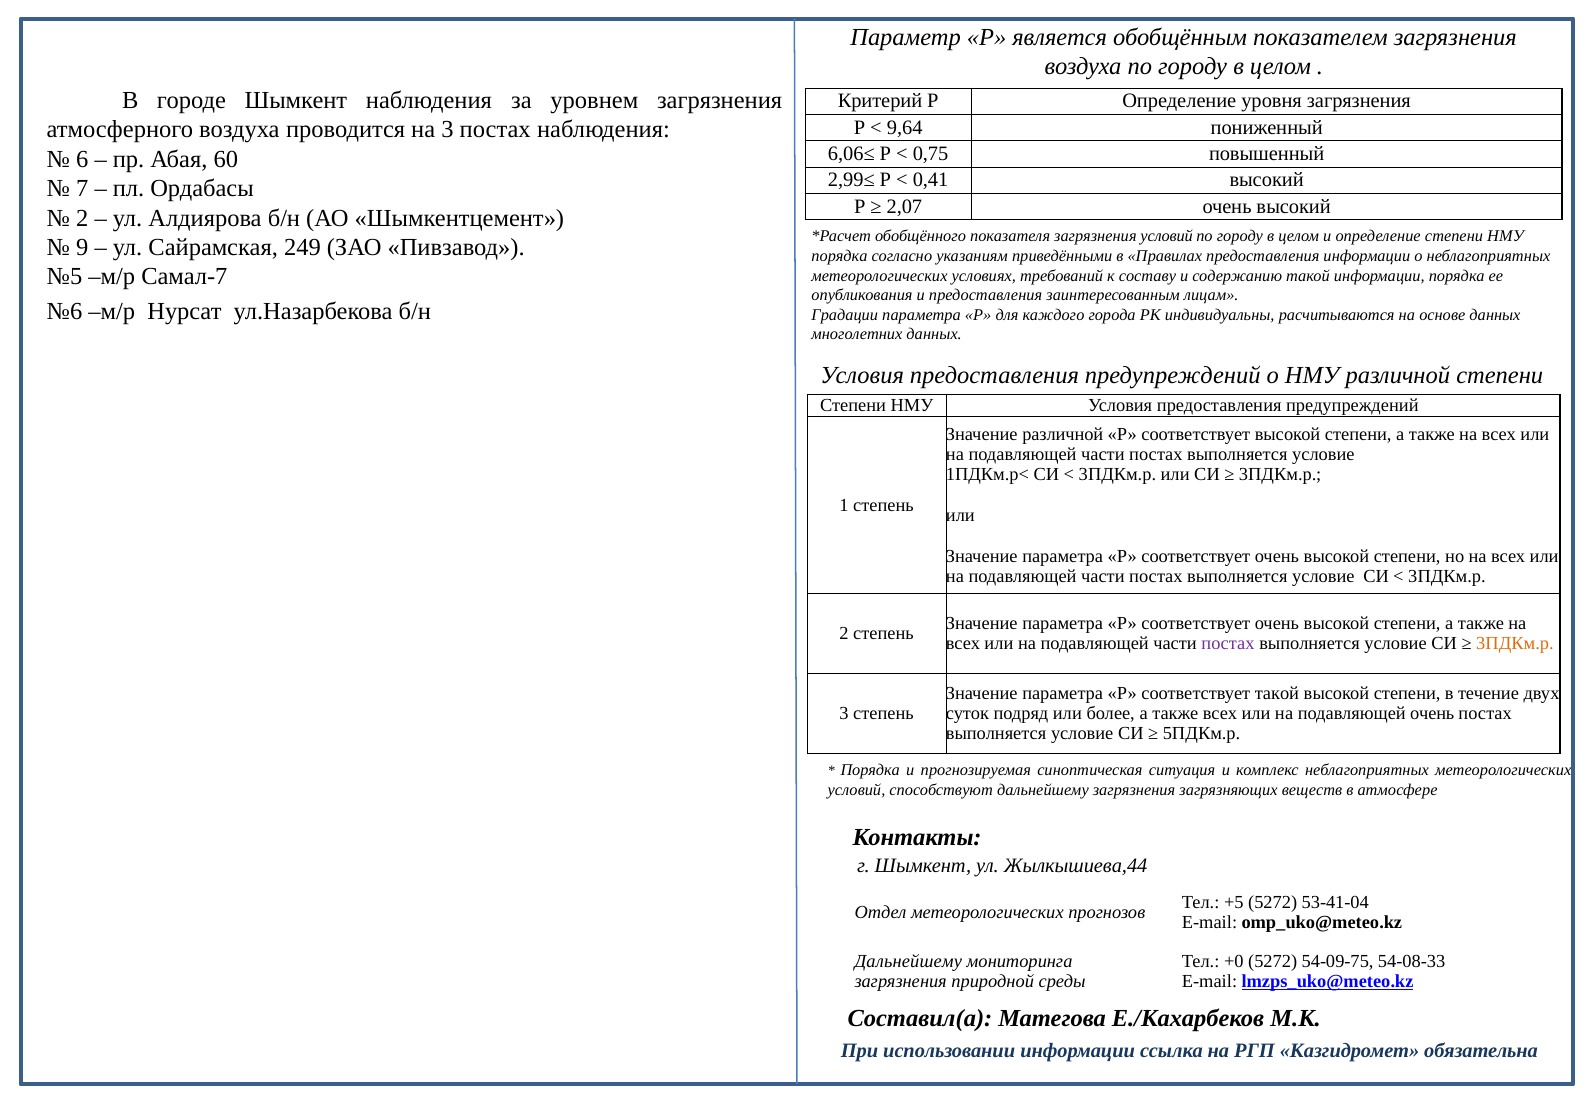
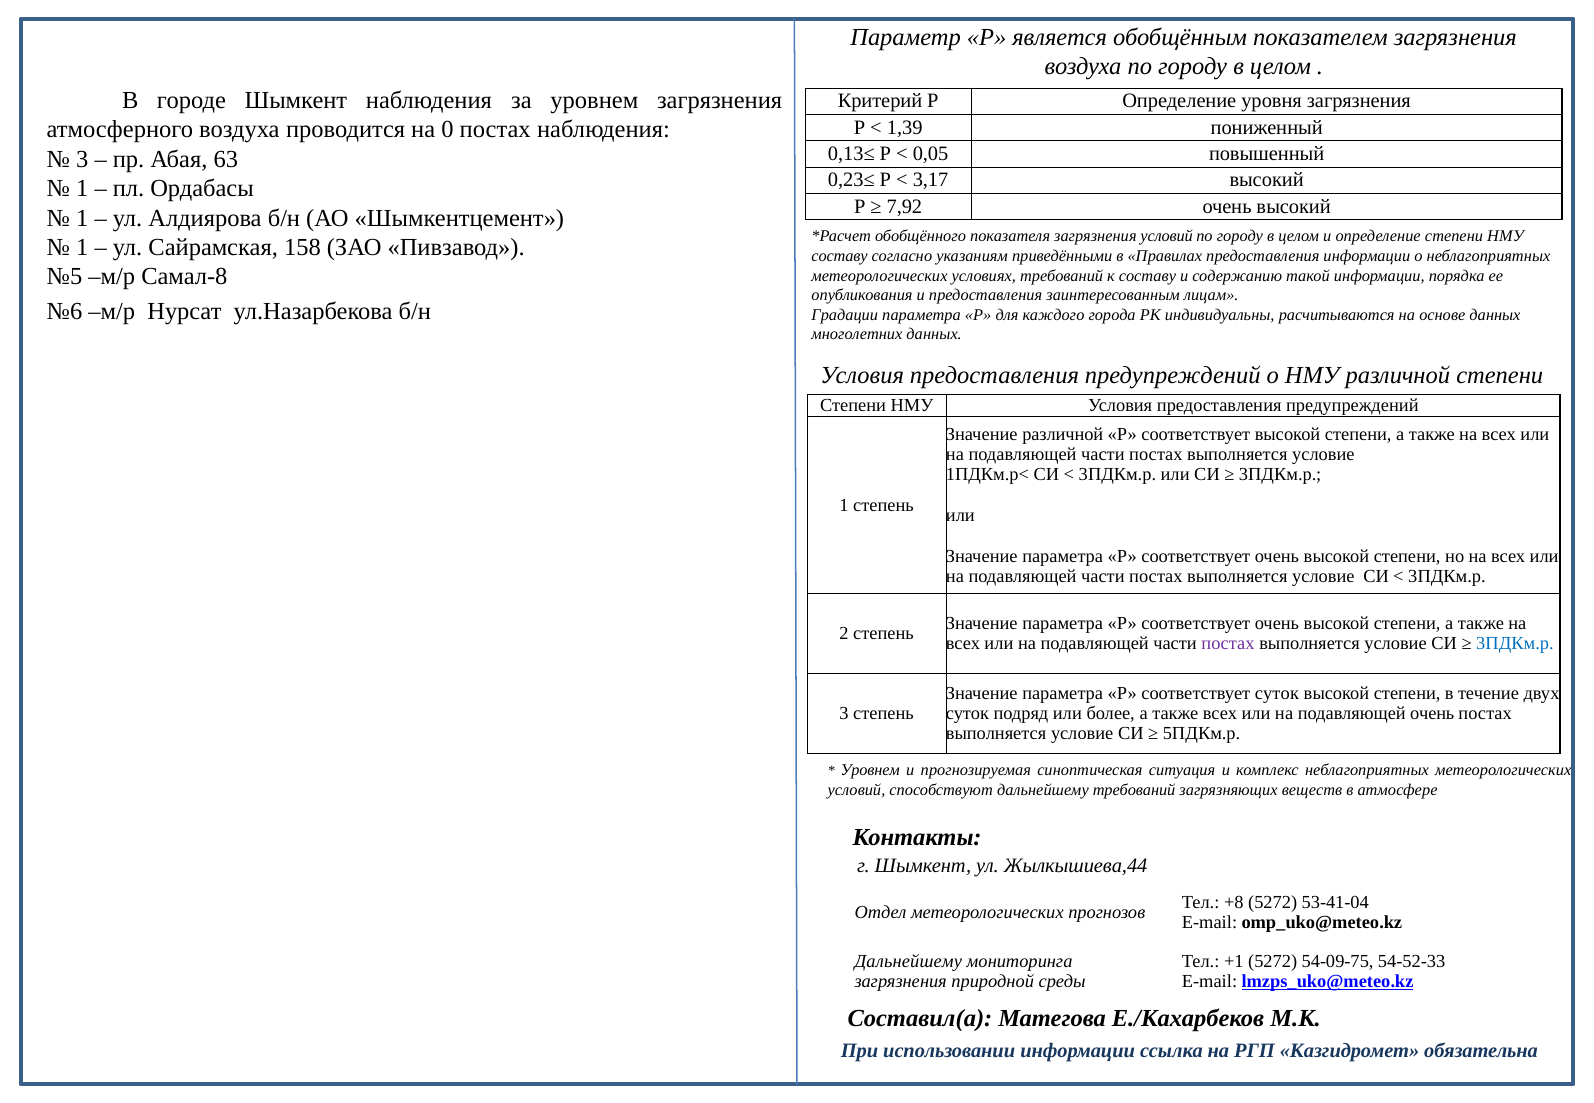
9,64: 9,64 -> 1,39
на 3: 3 -> 0
6,06≤: 6,06≤ -> 0,13≤
0,75: 0,75 -> 0,05
6 at (82, 159): 6 -> 3
60: 60 -> 63
2,99≤: 2,99≤ -> 0,23≤
0,41: 0,41 -> 3,17
7 at (82, 189): 7 -> 1
2,07: 2,07 -> 7,92
2 at (82, 218): 2 -> 1
9 at (82, 247): 9 -> 1
249: 249 -> 158
порядка at (839, 256): порядка -> составу
Самал-7: Самал-7 -> Самал-8
3ПДКм.р at (1515, 644) colour: orange -> blue
соответствует такой: такой -> суток
Порядка at (870, 771): Порядка -> Уровнем
дальнейшему загрязнения: загрязнения -> требований
+5: +5 -> +8
+0: +0 -> +1
54-08-33: 54-08-33 -> 54-52-33
